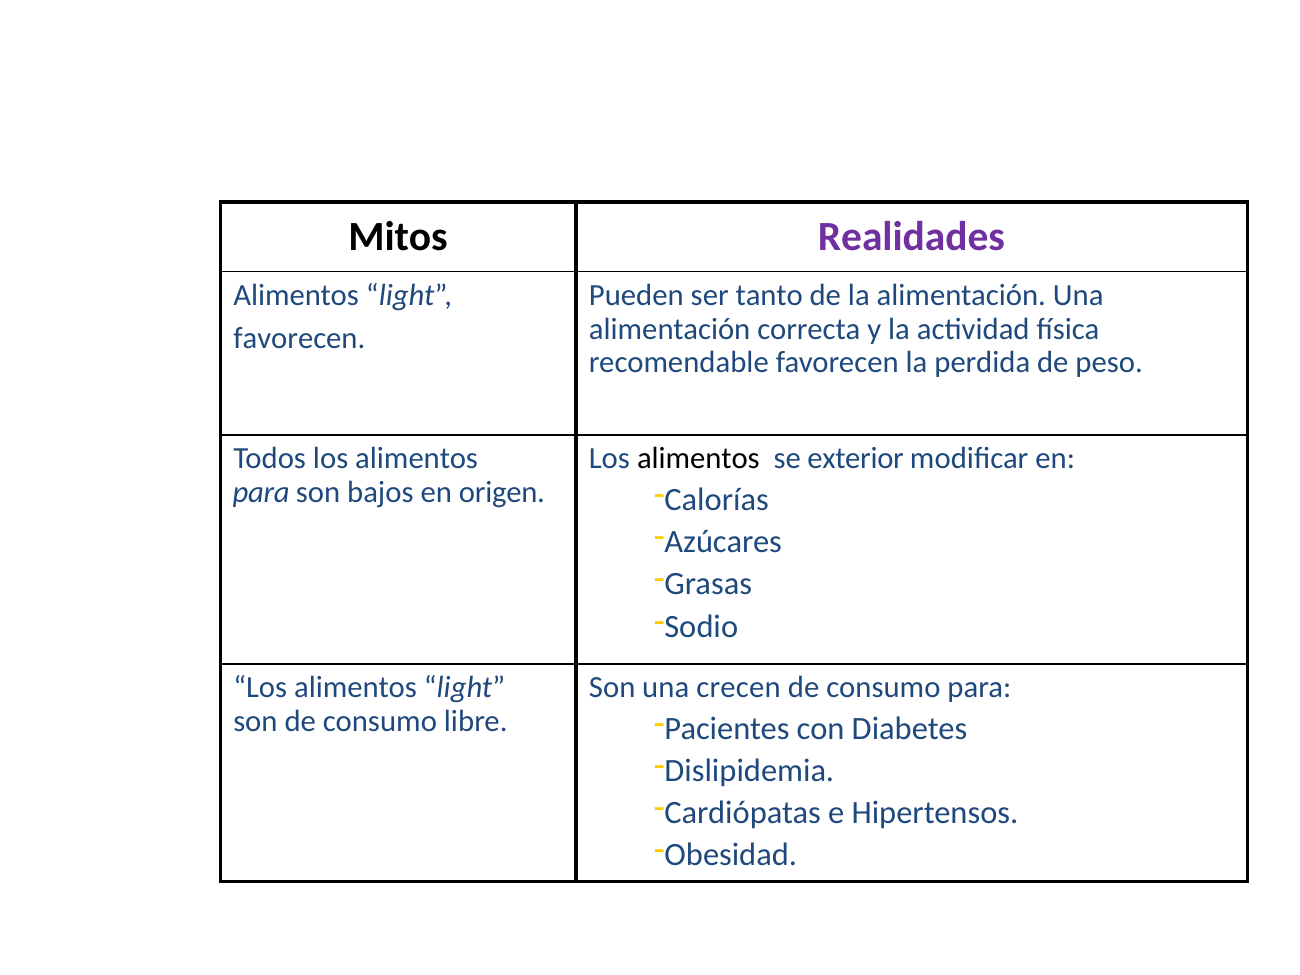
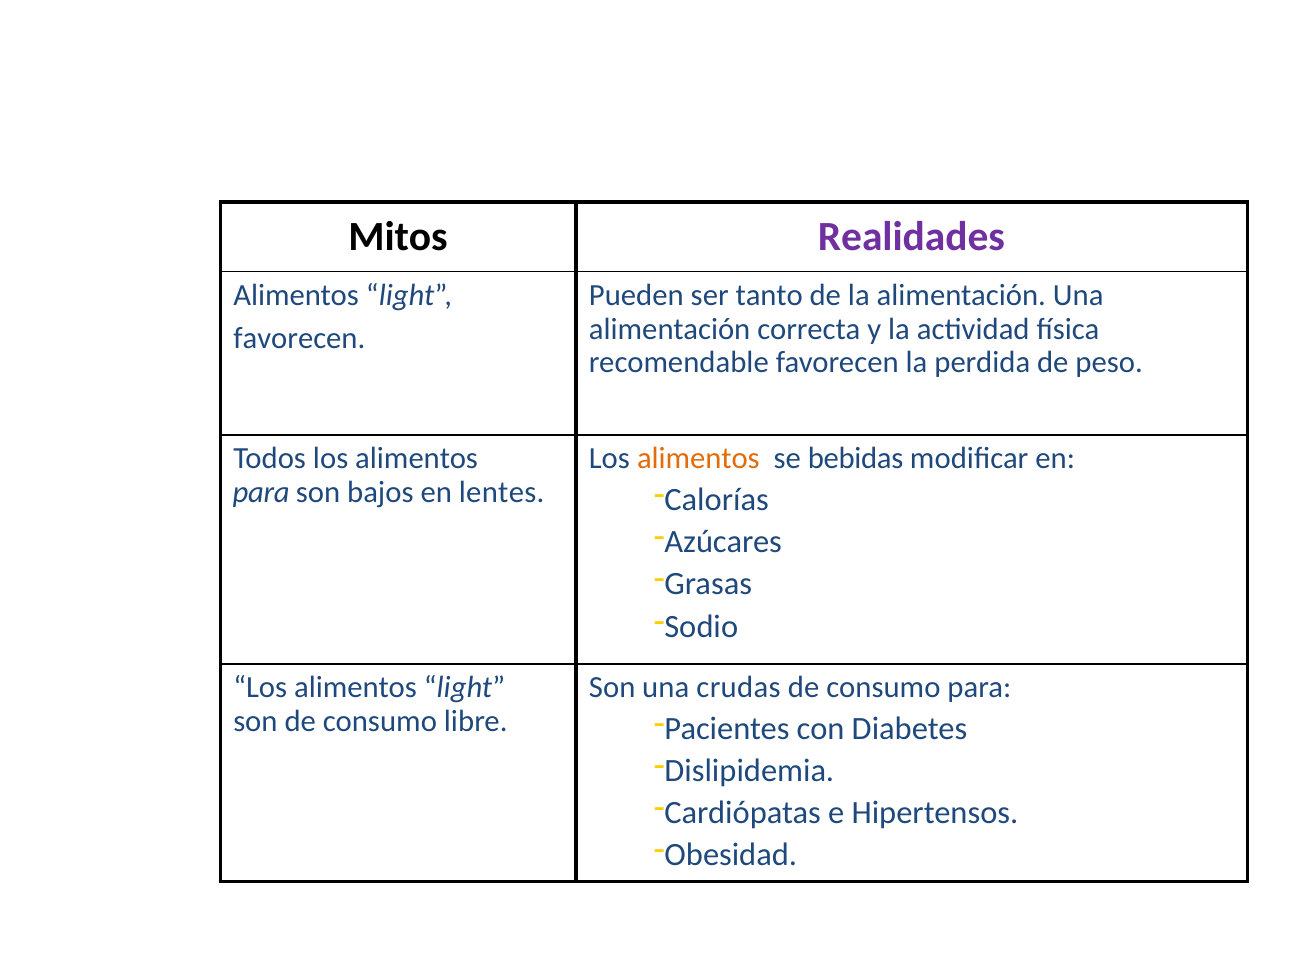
alimentos at (698, 458) colour: black -> orange
exterior: exterior -> bebidas
origen: origen -> lentes
crecen: crecen -> crudas
